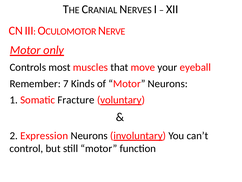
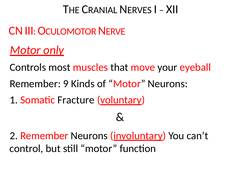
7: 7 -> 9
2 Expression: Expression -> Remember
